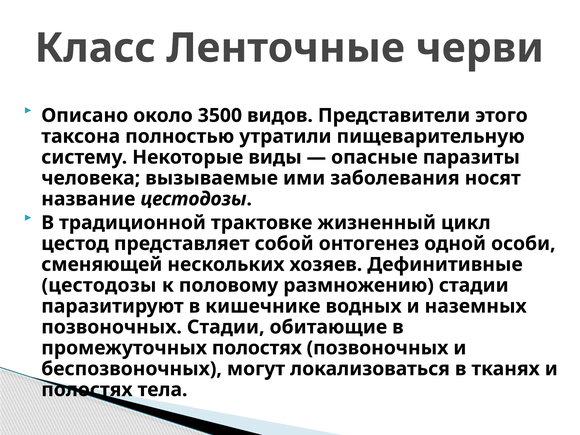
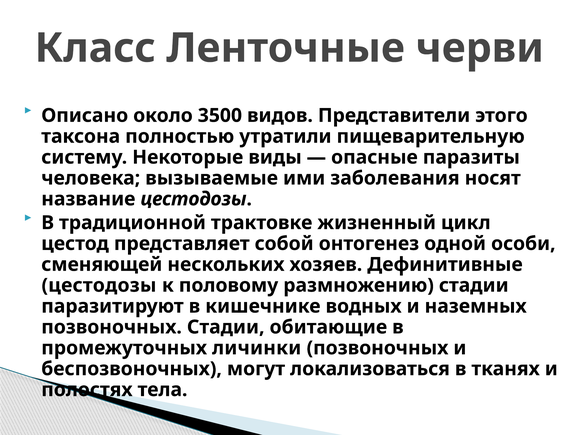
промежуточных полостях: полостях -> личинки
